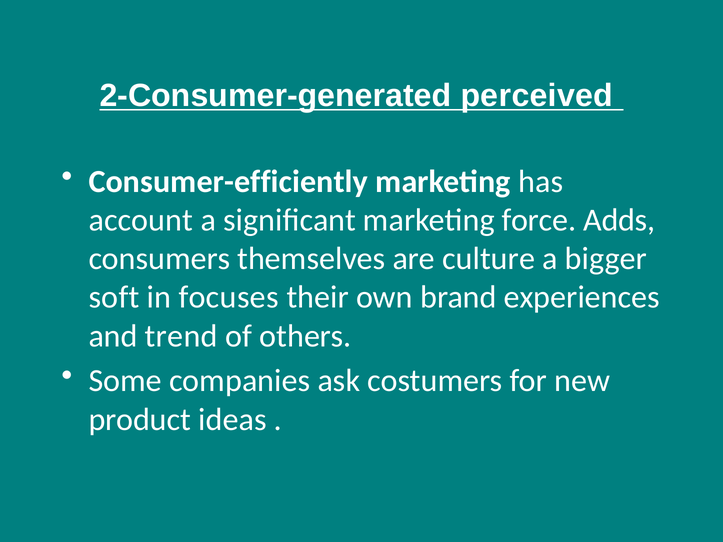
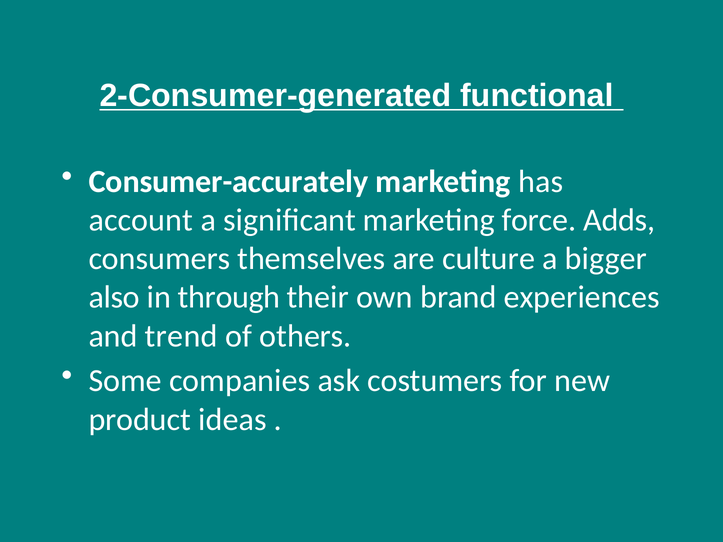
perceived: perceived -> functional
Consumer-efficiently: Consumer-efficiently -> Consumer-accurately
soft: soft -> also
focuses: focuses -> through
